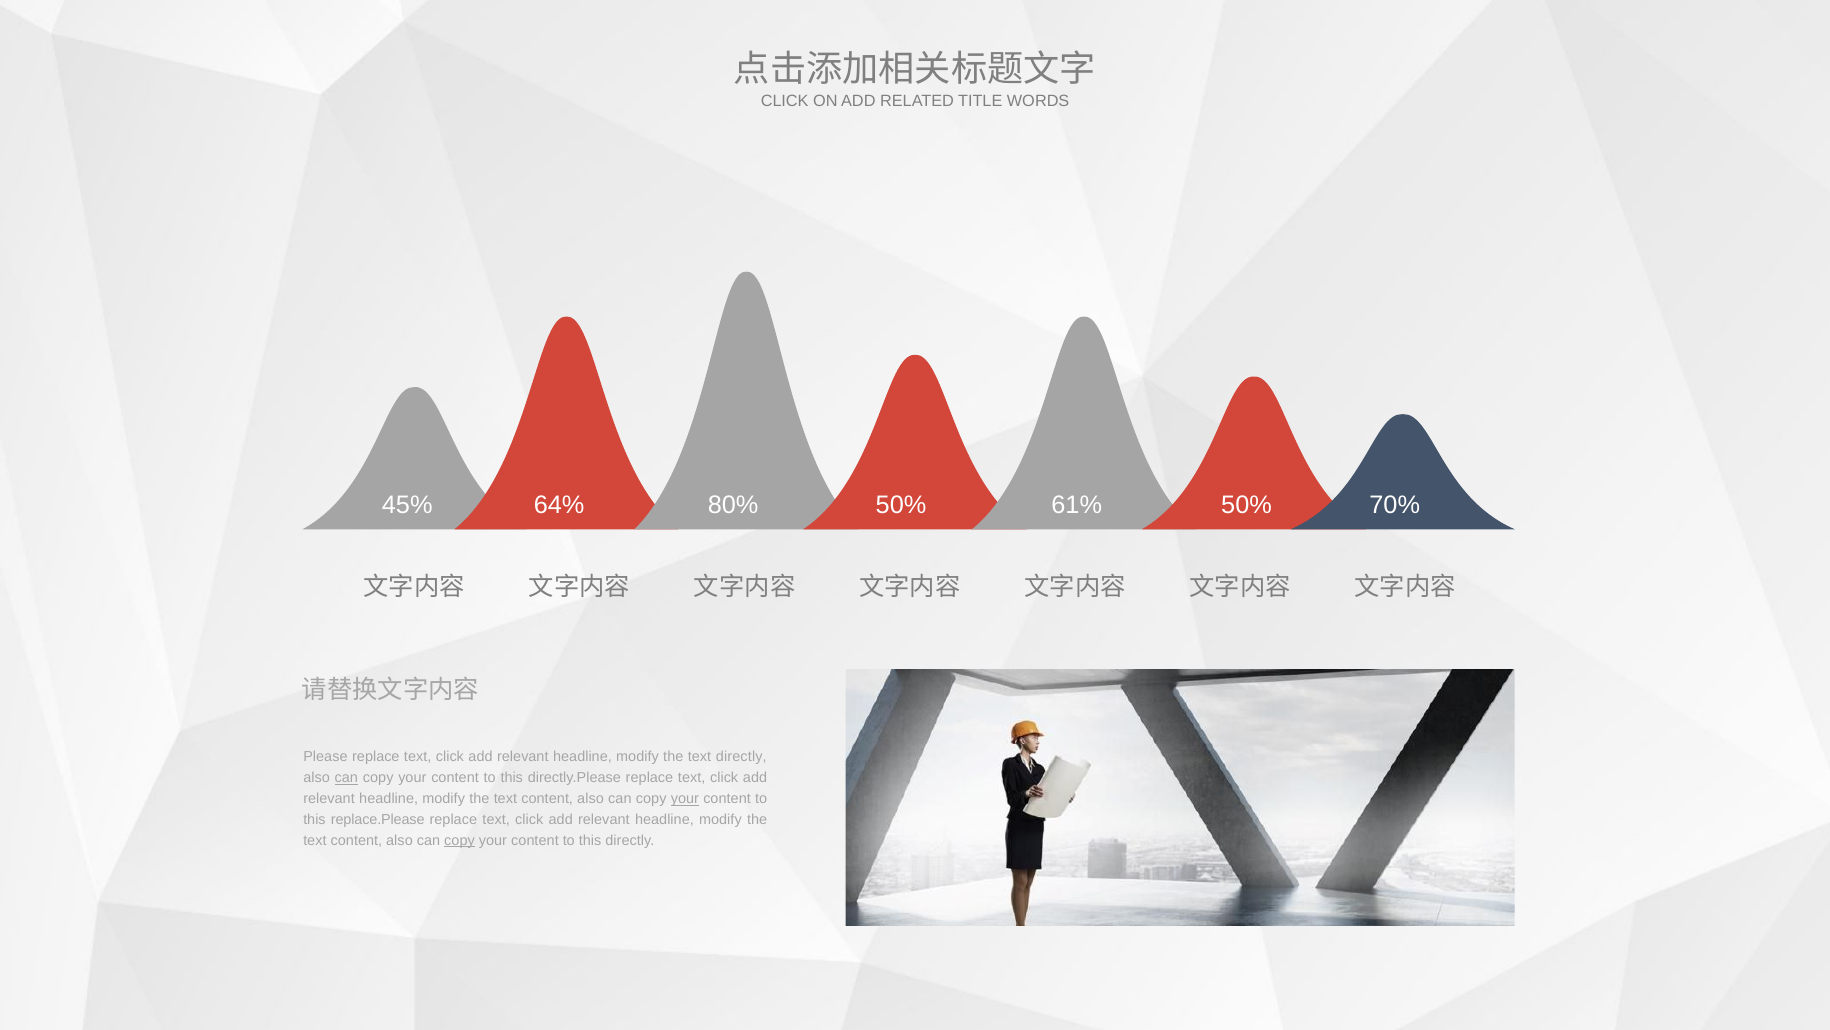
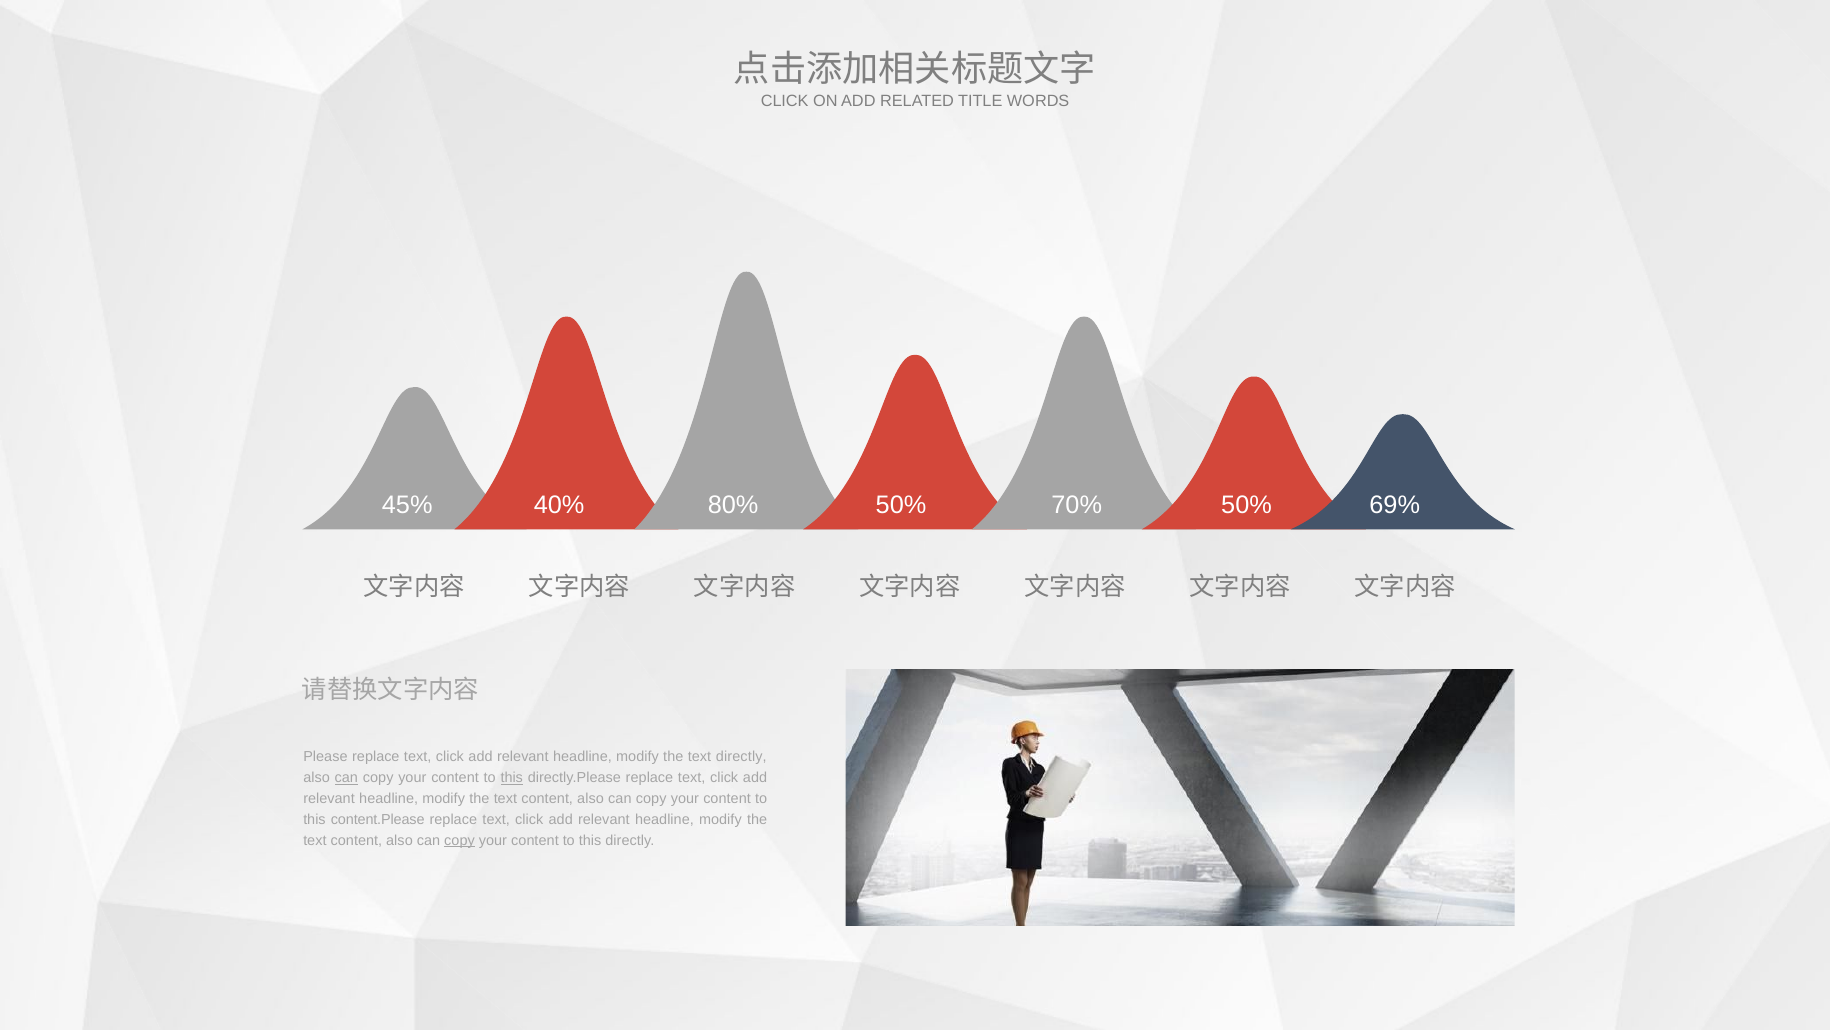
64%: 64% -> 40%
61%: 61% -> 70%
70%: 70% -> 69%
this at (512, 777) underline: none -> present
your at (685, 798) underline: present -> none
replace.Please: replace.Please -> content.Please
